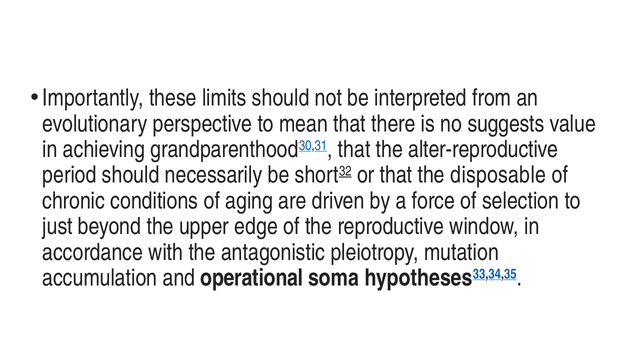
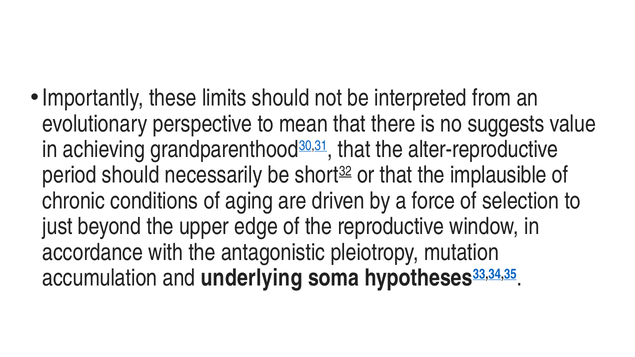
disposable: disposable -> implausible
operational: operational -> underlying
